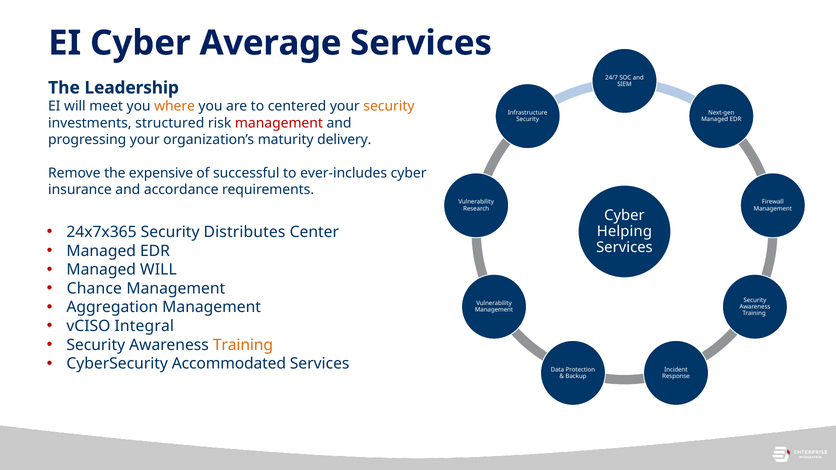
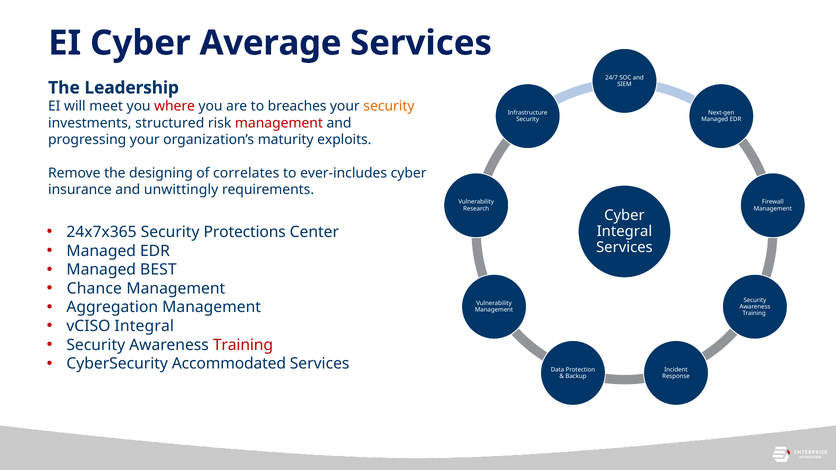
where colour: orange -> red
centered: centered -> breaches
delivery: delivery -> exploits
expensive: expensive -> designing
successful: successful -> correlates
accordance: accordance -> unwittingly
Distributes: Distributes -> Protections
Helping at (624, 231): Helping -> Integral
Managed WILL: WILL -> BEST
Training at (243, 345) colour: orange -> red
